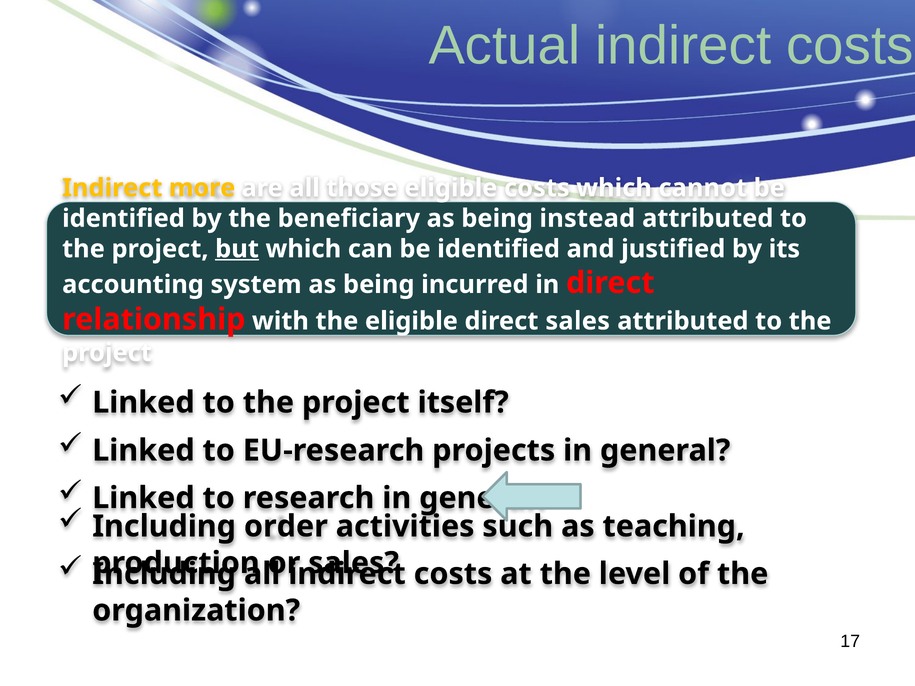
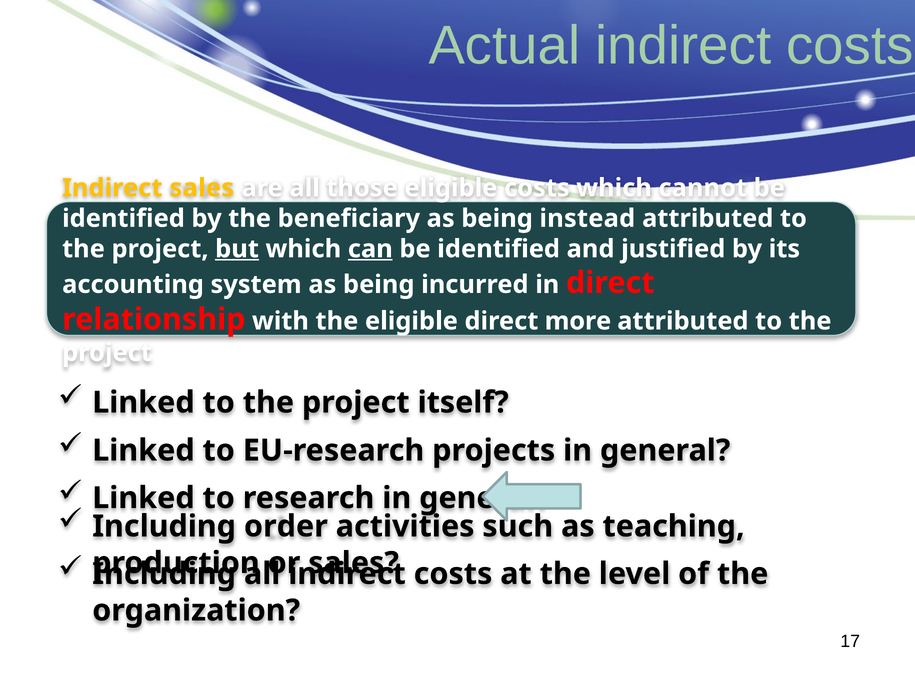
Indirect more: more -> sales
can underline: none -> present
direct sales: sales -> more
